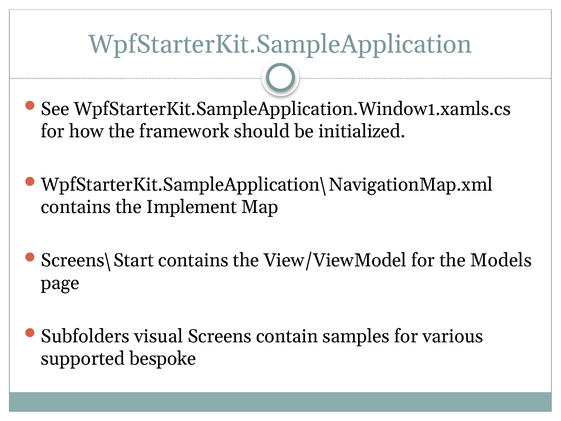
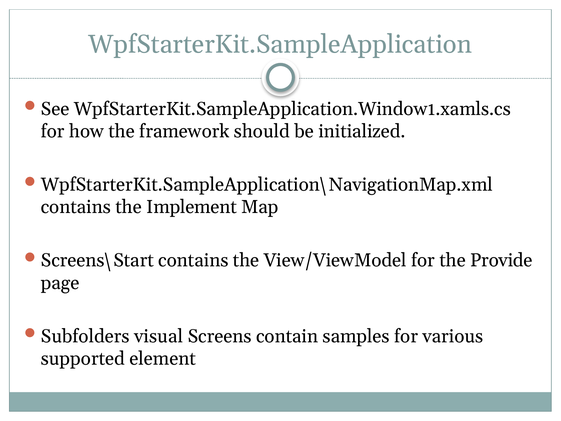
Models: Models -> Provide
bespoke: bespoke -> element
